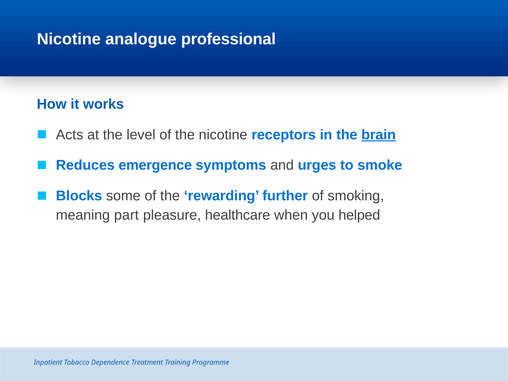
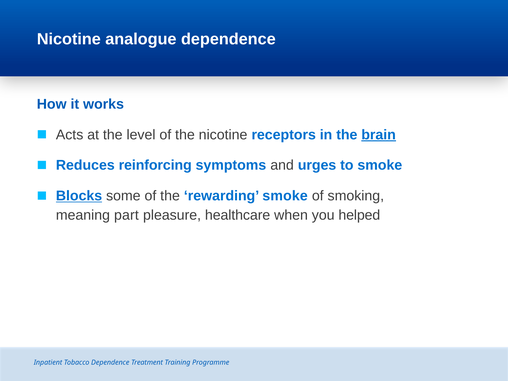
analogue professional: professional -> dependence
emergence: emergence -> reinforcing
Blocks underline: none -> present
rewarding further: further -> smoke
